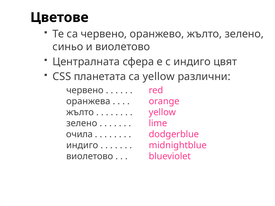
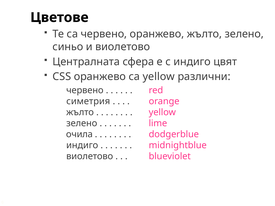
CSS планетата: планетата -> оранжево
оранжева: оранжева -> симетрия
